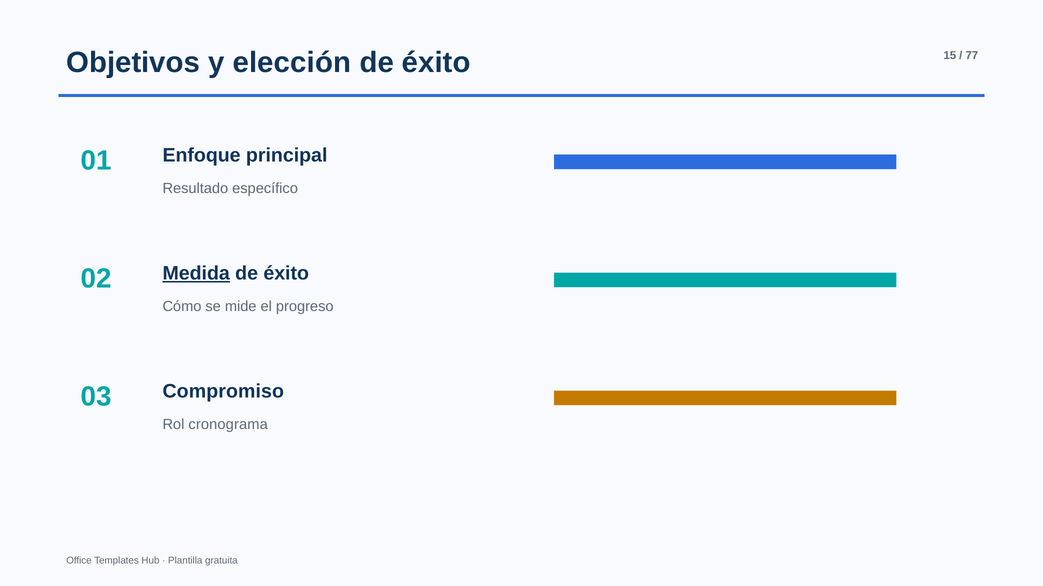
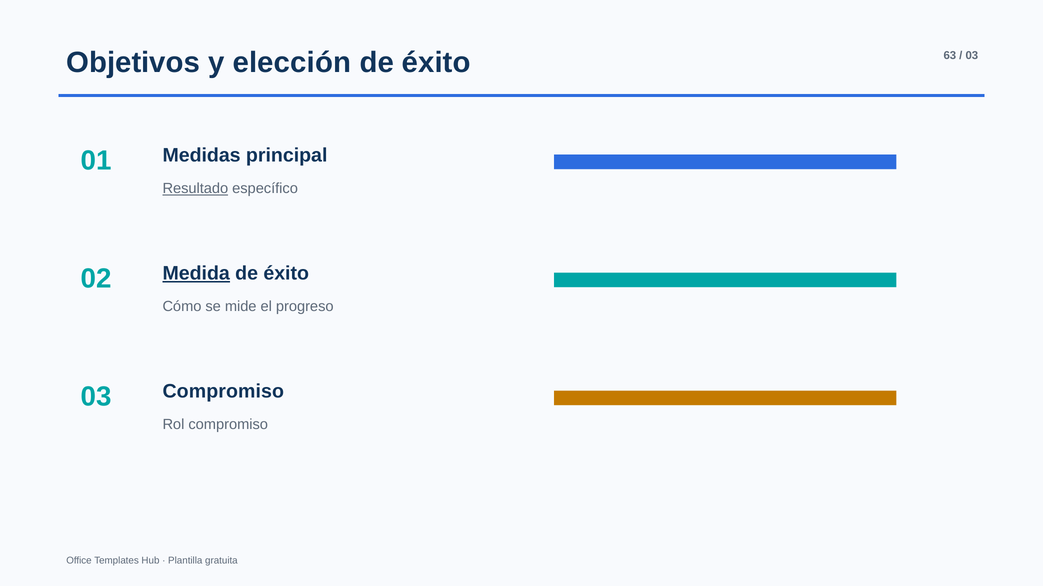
15: 15 -> 63
77 at (972, 55): 77 -> 03
Enfoque: Enfoque -> Medidas
Resultado underline: none -> present
Rol cronograma: cronograma -> compromiso
